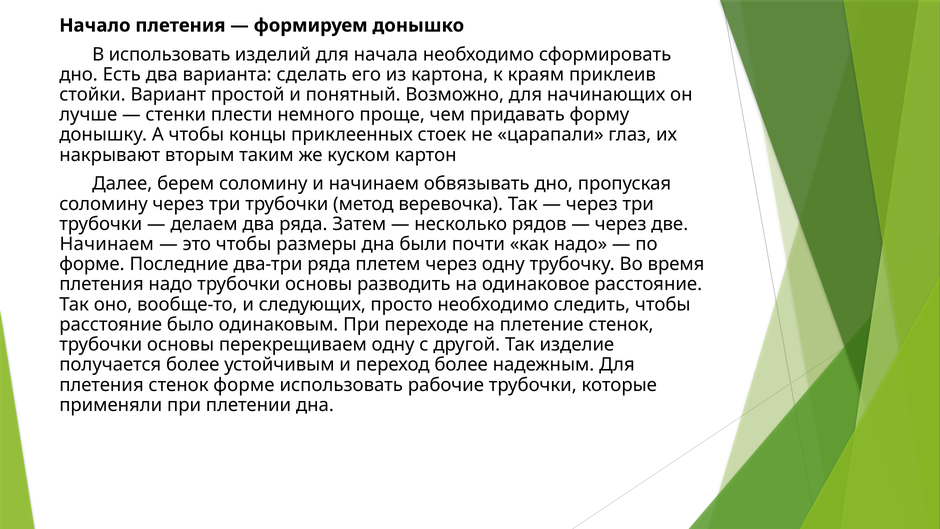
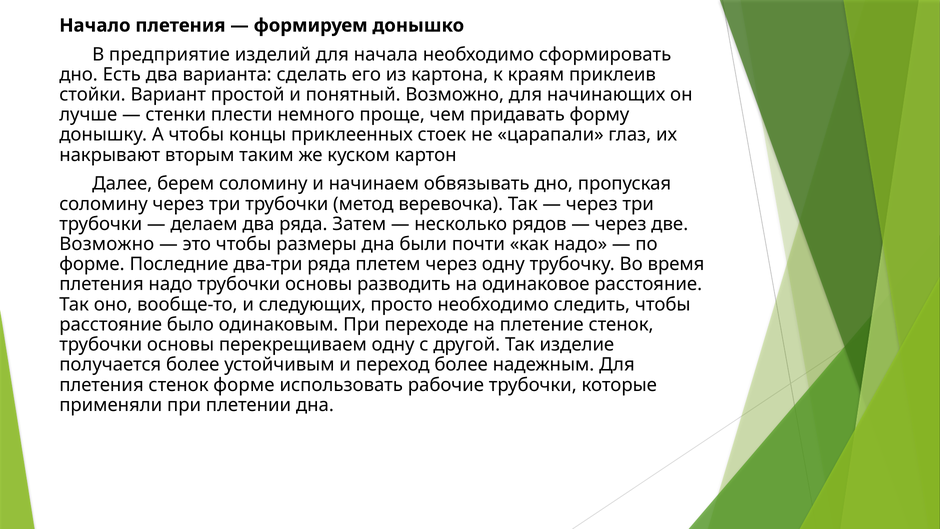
В использовать: использовать -> предприятие
Начинаем at (107, 244): Начинаем -> Возможно
